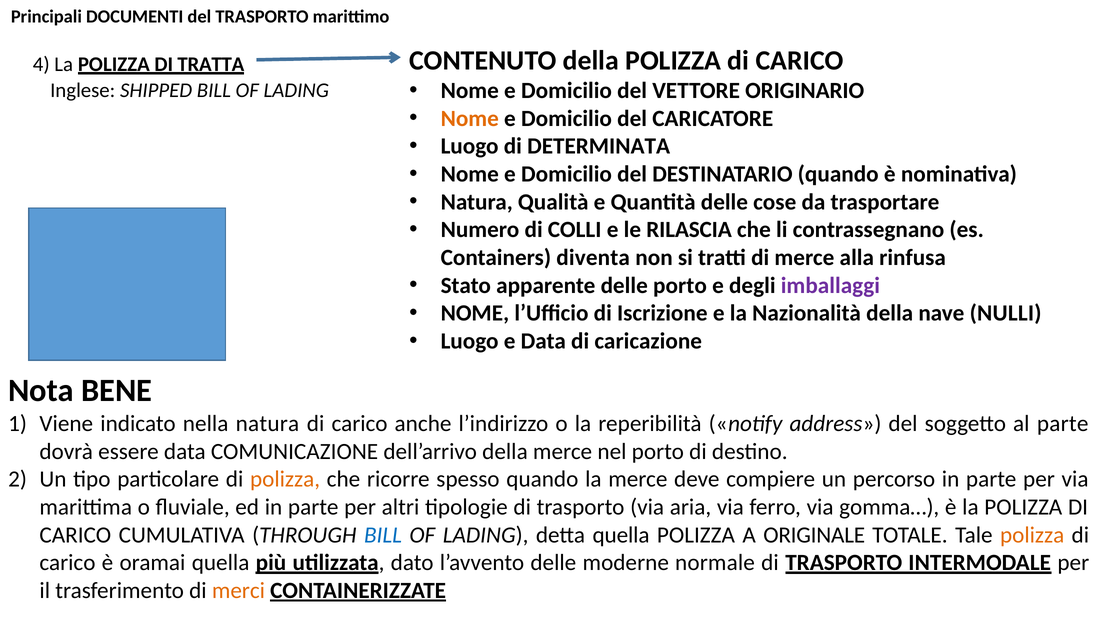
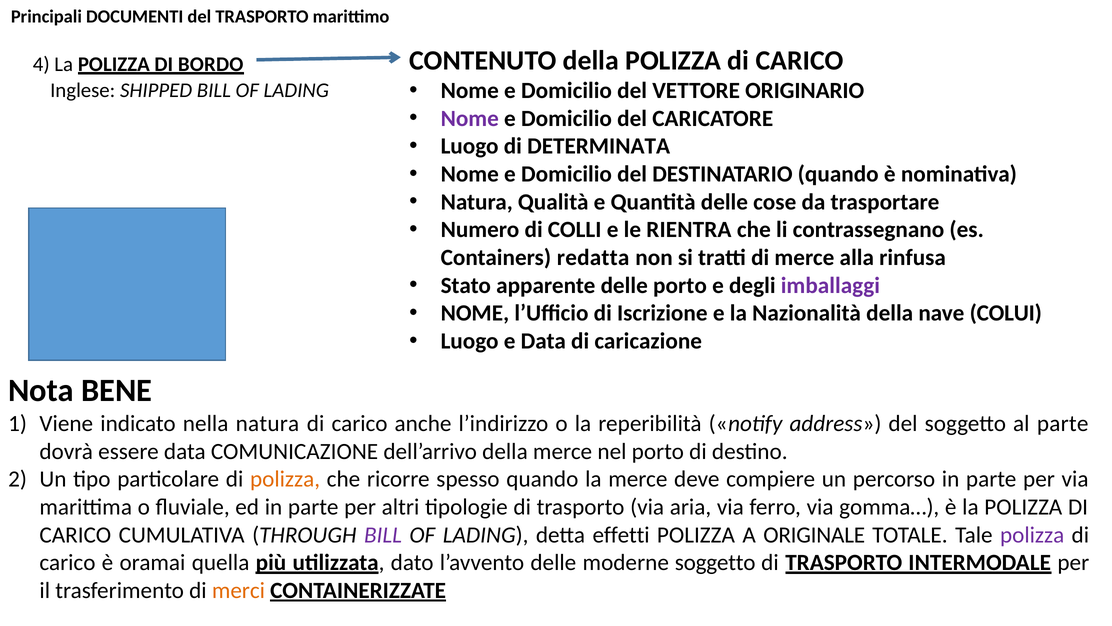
TRATTA: TRATTA -> BORDO
Nome at (470, 118) colour: orange -> purple
RILASCIA: RILASCIA -> RIENTRA
diventa: diventa -> redatta
NULLI: NULLI -> COLUI
BILL at (383, 534) colour: blue -> purple
detta quella: quella -> effetti
polizza at (1032, 534) colour: orange -> purple
moderne normale: normale -> soggetto
